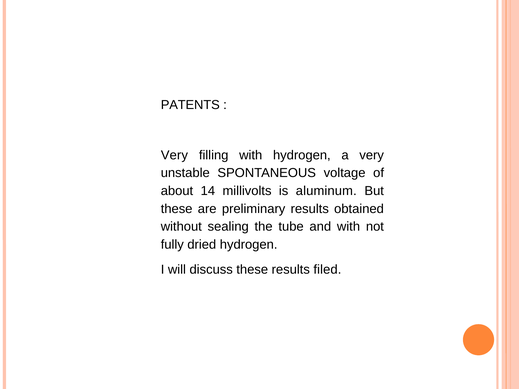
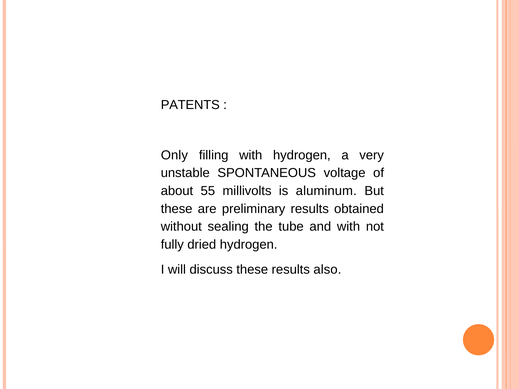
Very at (174, 155): Very -> Only
14: 14 -> 55
filed: filed -> also
